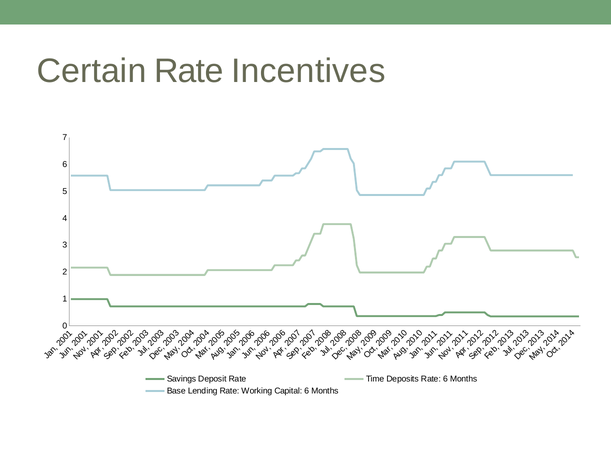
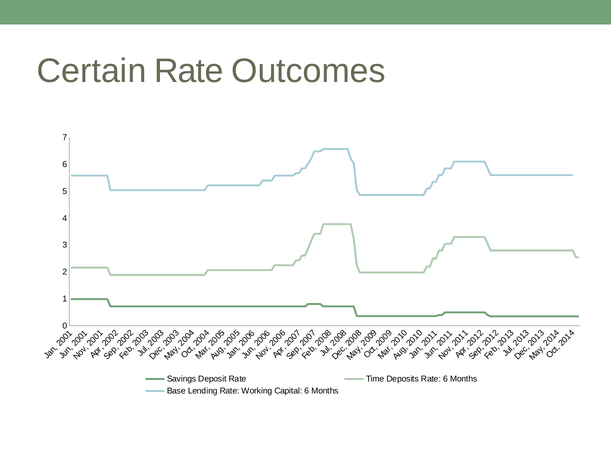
Incentives: Incentives -> Outcomes
